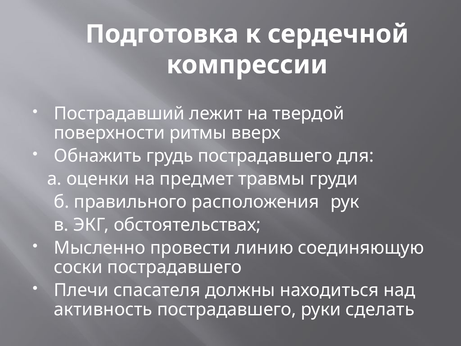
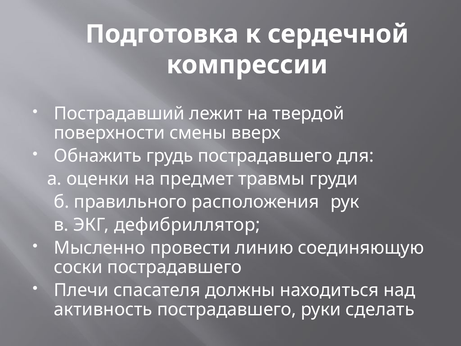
ритмы: ритмы -> смены
обстоятельствах: обстоятельствах -> дефибриллятор
